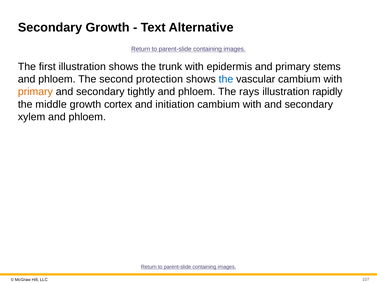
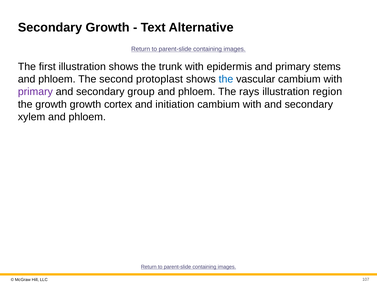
protection: protection -> protoplast
primary at (35, 92) colour: orange -> purple
tightly: tightly -> group
rapidly: rapidly -> region
the middle: middle -> growth
